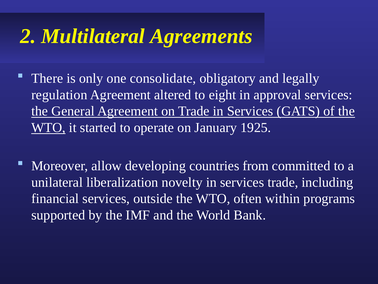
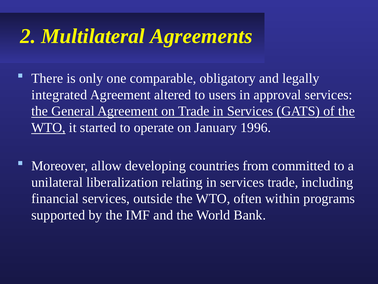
consolidate: consolidate -> comparable
regulation: regulation -> integrated
eight: eight -> users
1925: 1925 -> 1996
novelty: novelty -> relating
